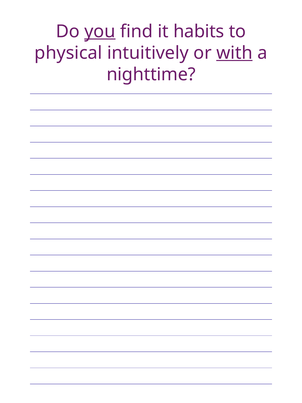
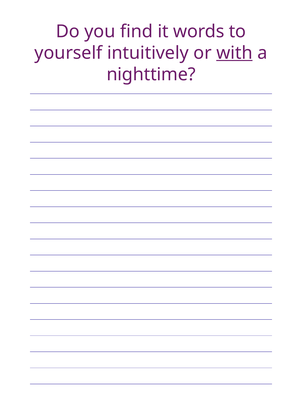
you underline: present -> none
habits: habits -> words
physical: physical -> yourself
